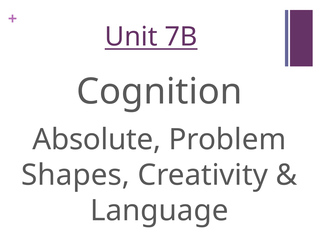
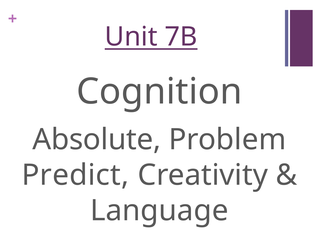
Shapes: Shapes -> Predict
